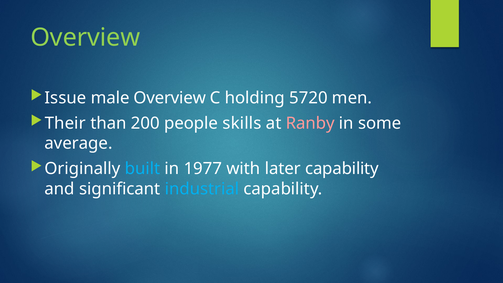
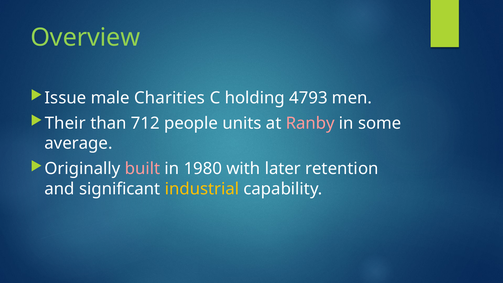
male Overview: Overview -> Charities
5720: 5720 -> 4793
200: 200 -> 712
skills: skills -> units
built colour: light blue -> pink
1977: 1977 -> 1980
later capability: capability -> retention
industrial colour: light blue -> yellow
